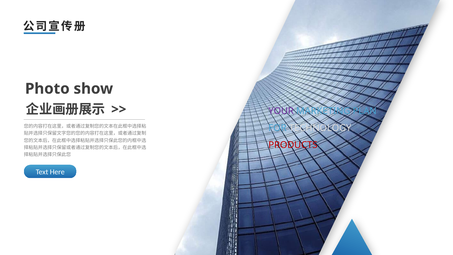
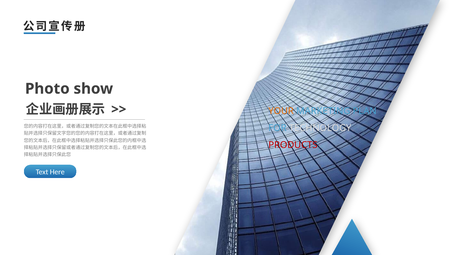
YOUR colour: purple -> orange
